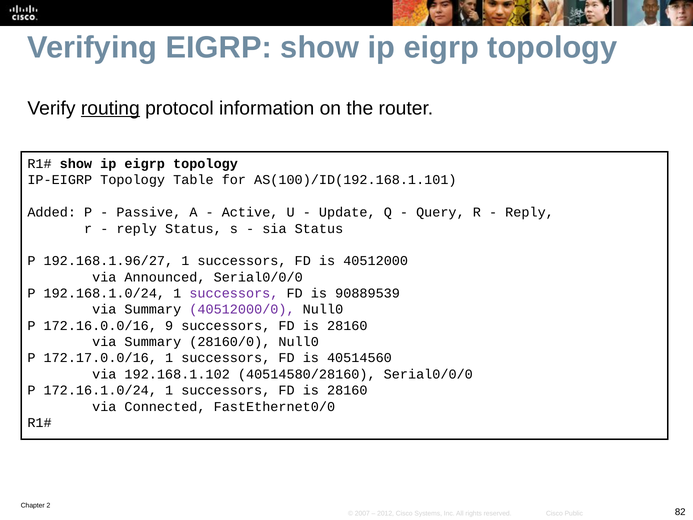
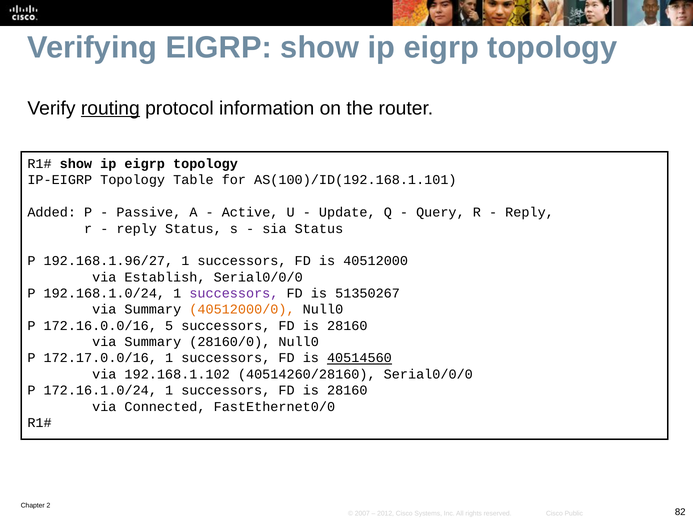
Announced: Announced -> Establish
90889539: 90889539 -> 51350267
40512000/0 colour: purple -> orange
9: 9 -> 5
40514560 underline: none -> present
40514580/28160: 40514580/28160 -> 40514260/28160
